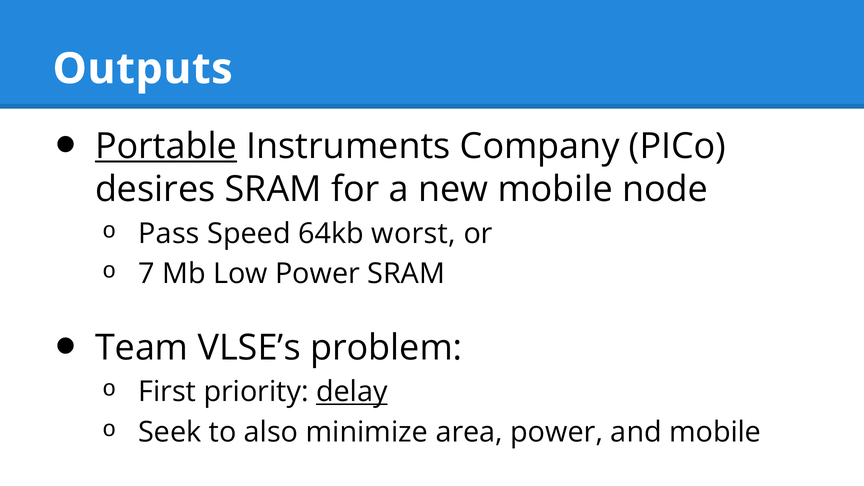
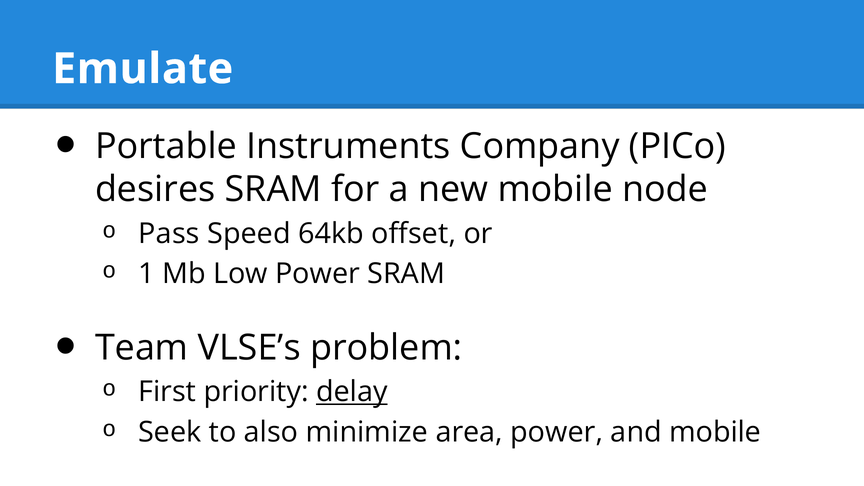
Outputs: Outputs -> Emulate
Portable underline: present -> none
worst: worst -> offset
7: 7 -> 1
